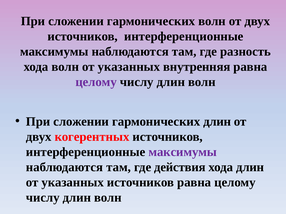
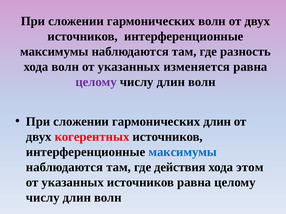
внутренняя: внутренняя -> изменяется
максимумы at (183, 152) colour: purple -> blue
хода длин: длин -> этом
